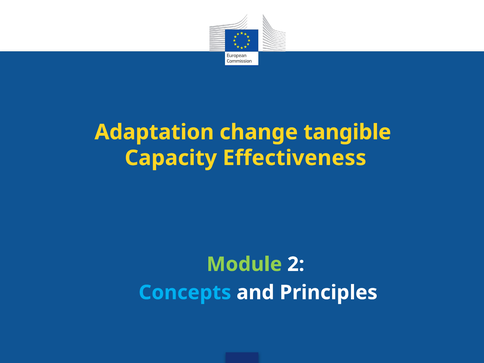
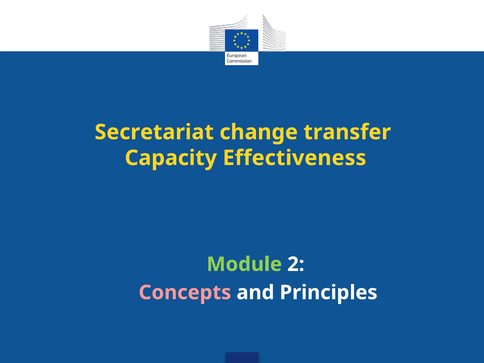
Adaptation: Adaptation -> Secretariat
tangible: tangible -> transfer
Concepts colour: light blue -> pink
